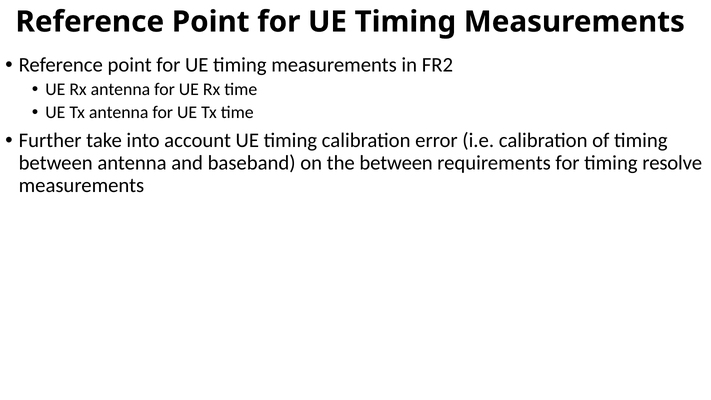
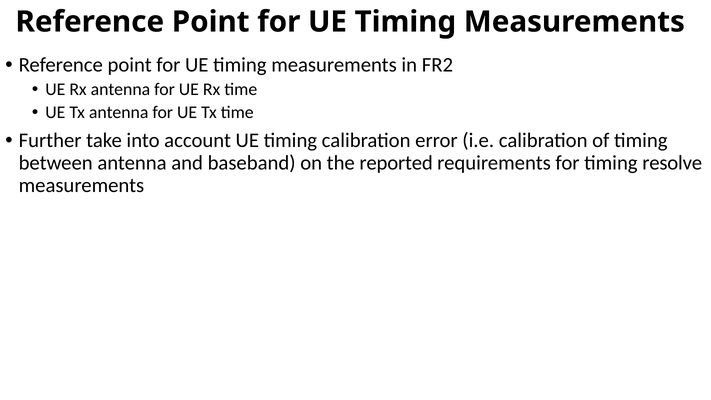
the between: between -> reported
